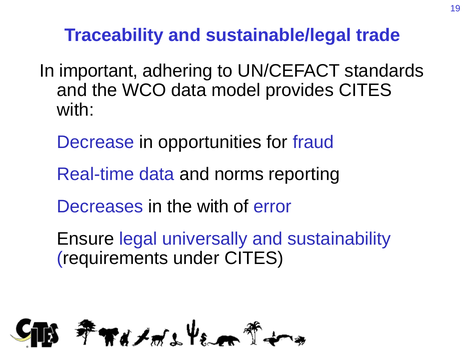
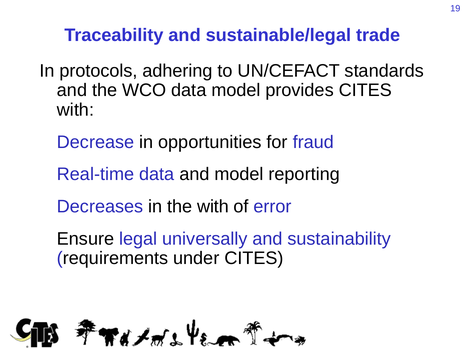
important: important -> protocols
and norms: norms -> model
